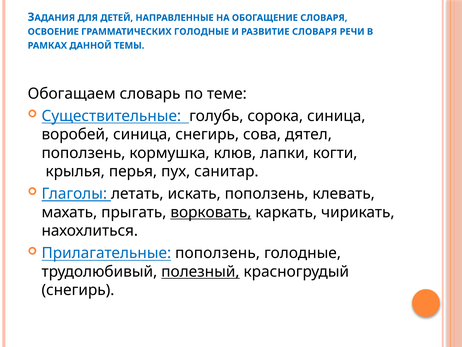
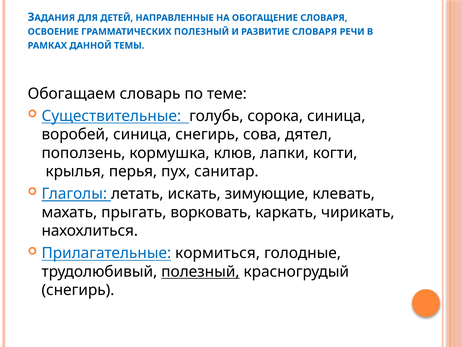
ГРАММАТИЧЕСКИХ ГОЛОДНЫЕ: ГОЛОДНЫЕ -> ПОЛЕЗНЫЙ
искать поползень: поползень -> зимующие
ворковать underline: present -> none
Прилагательные поползень: поползень -> кормиться
